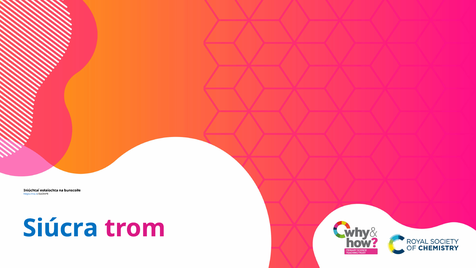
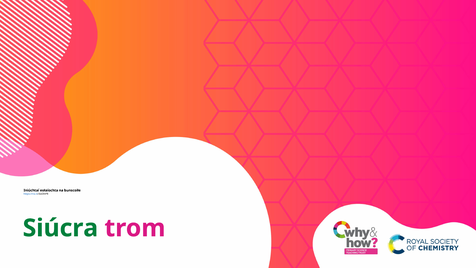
Siúcra colour: blue -> green
